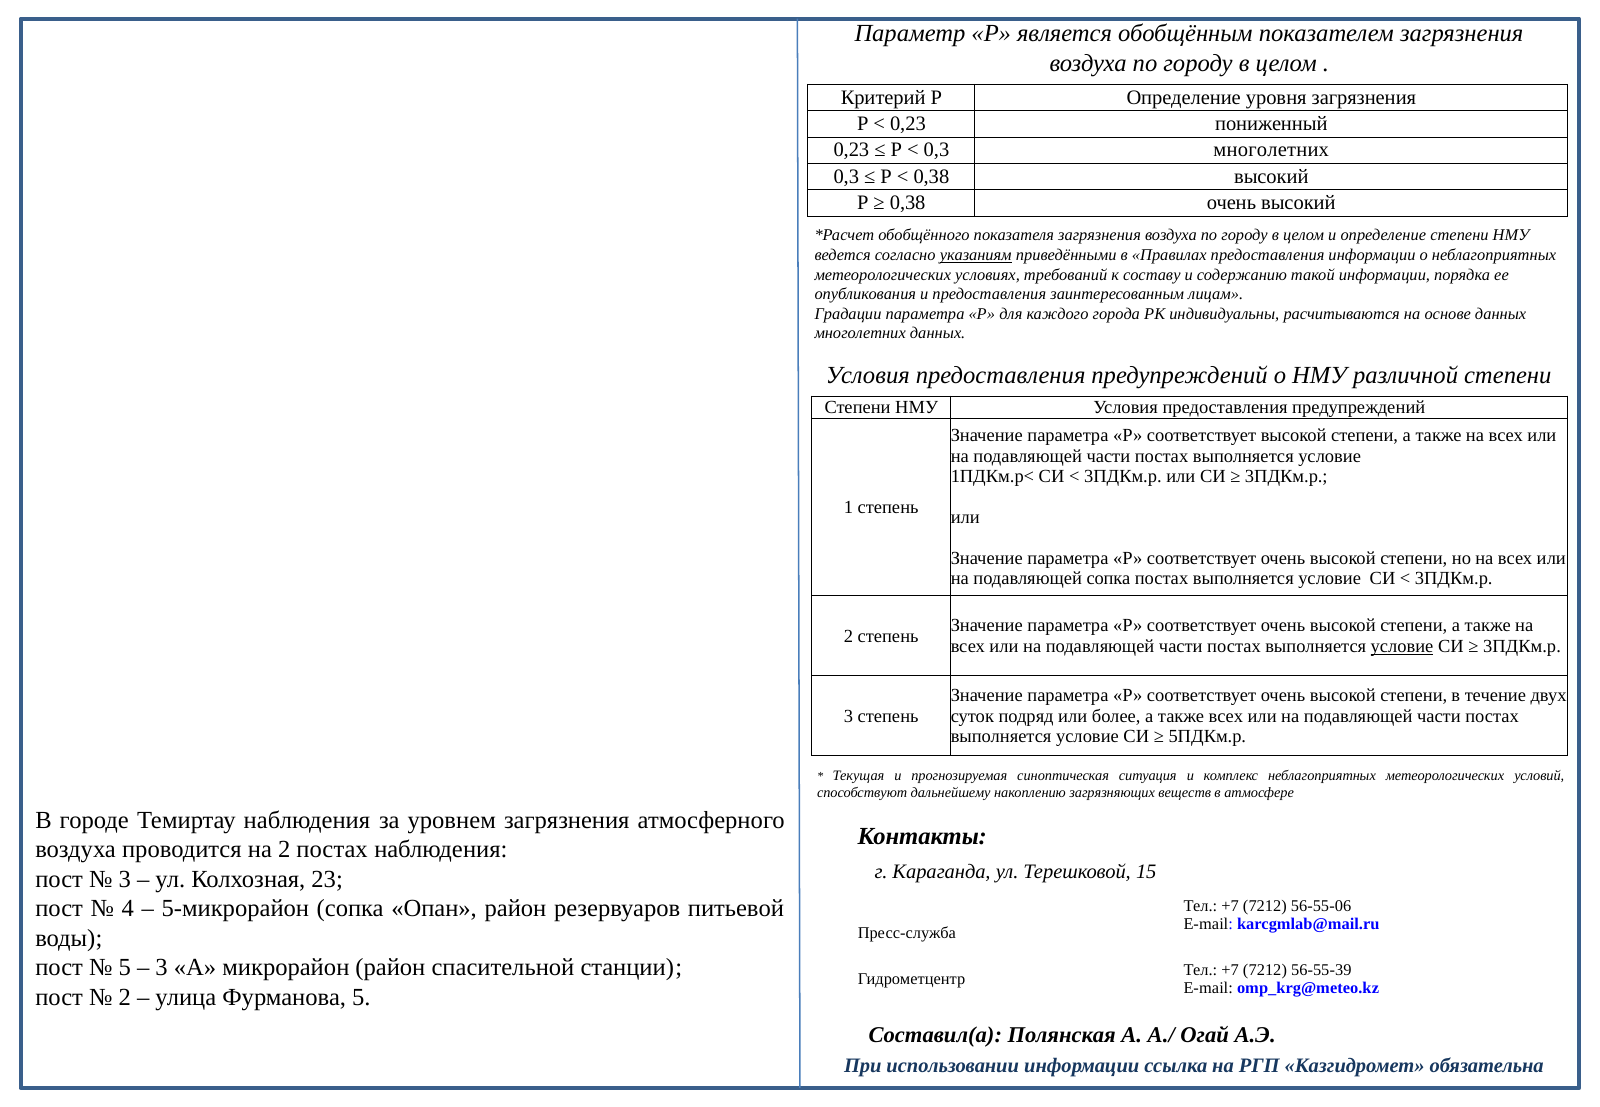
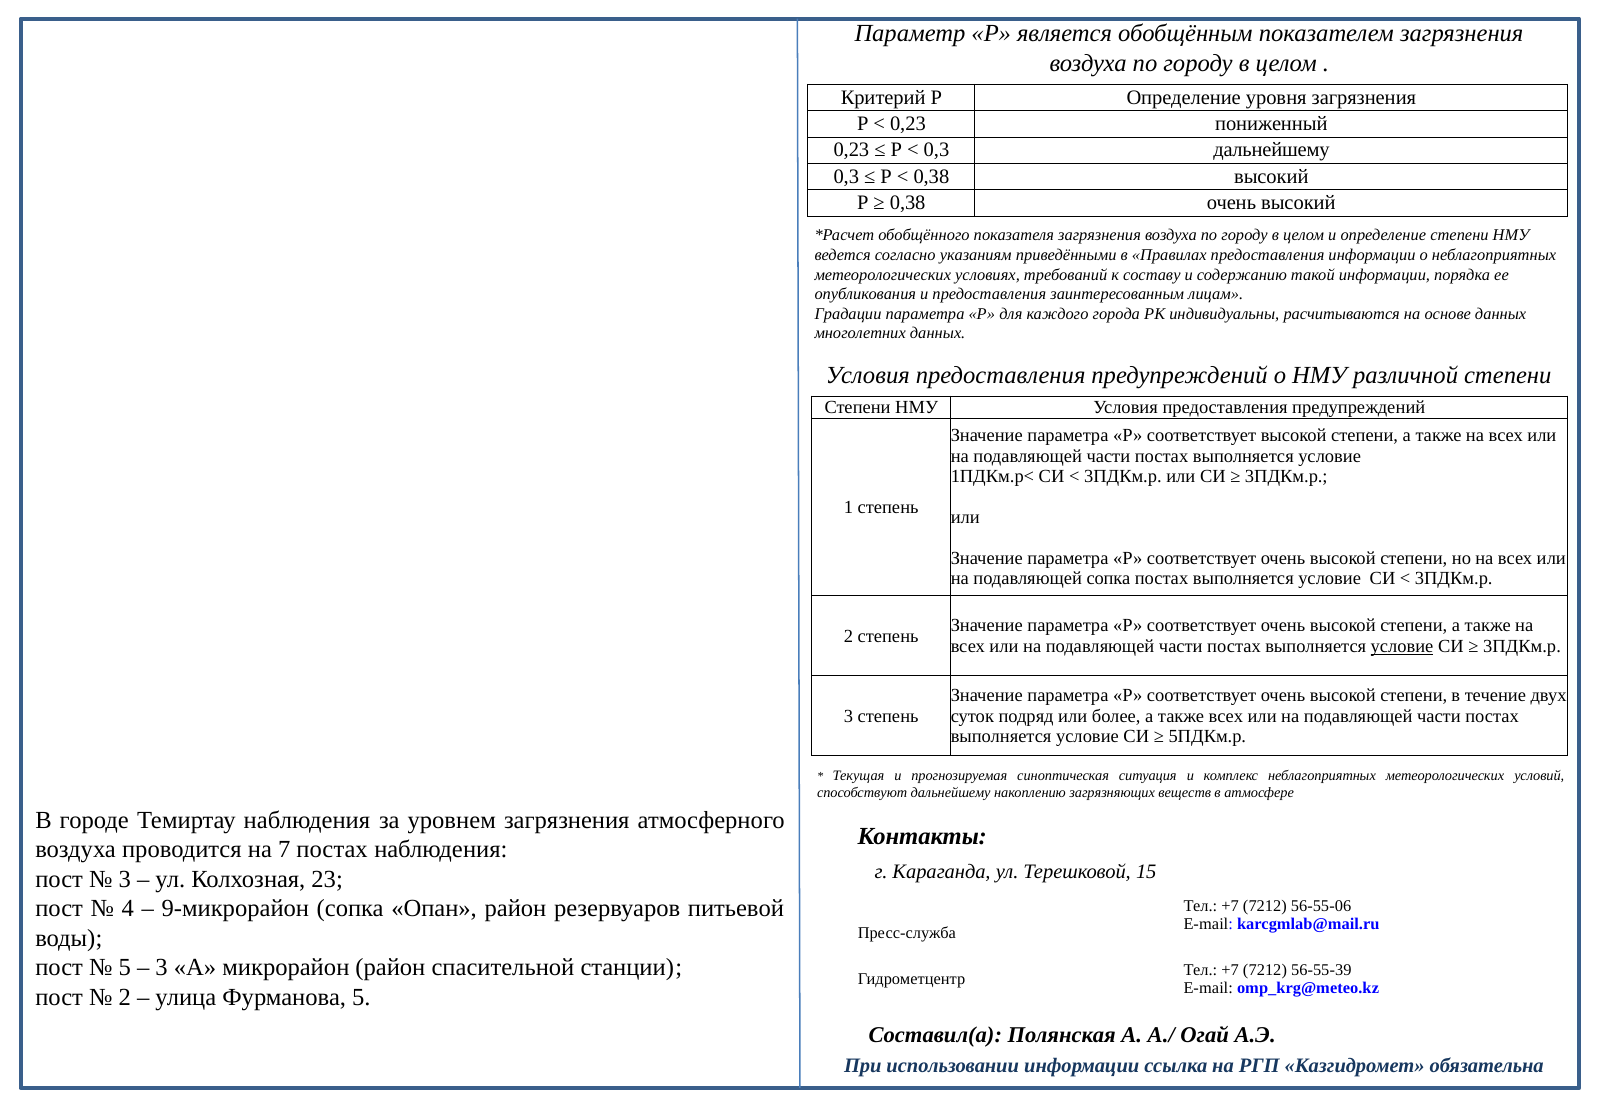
0,3 многолетних: многолетних -> дальнейшему
указаниям underline: present -> none
на 2: 2 -> 7
5-микрорайон: 5-микрорайон -> 9-микрорайон
